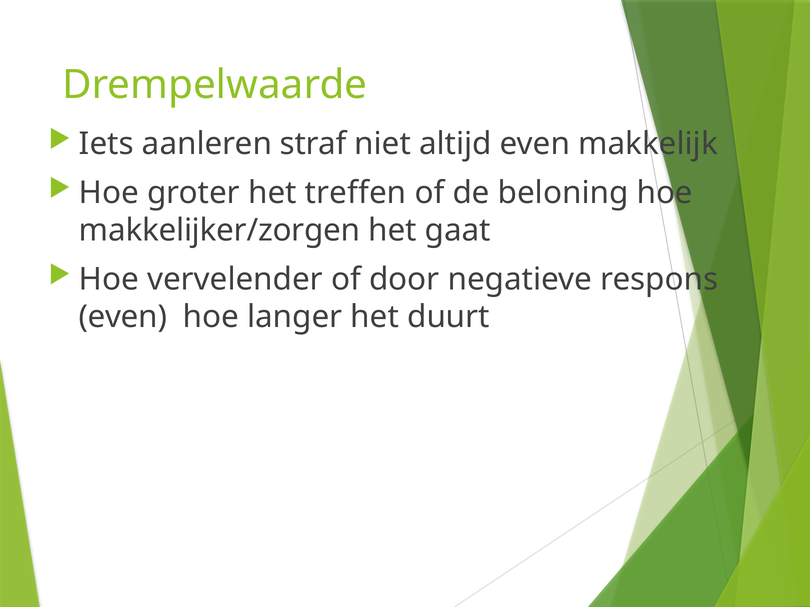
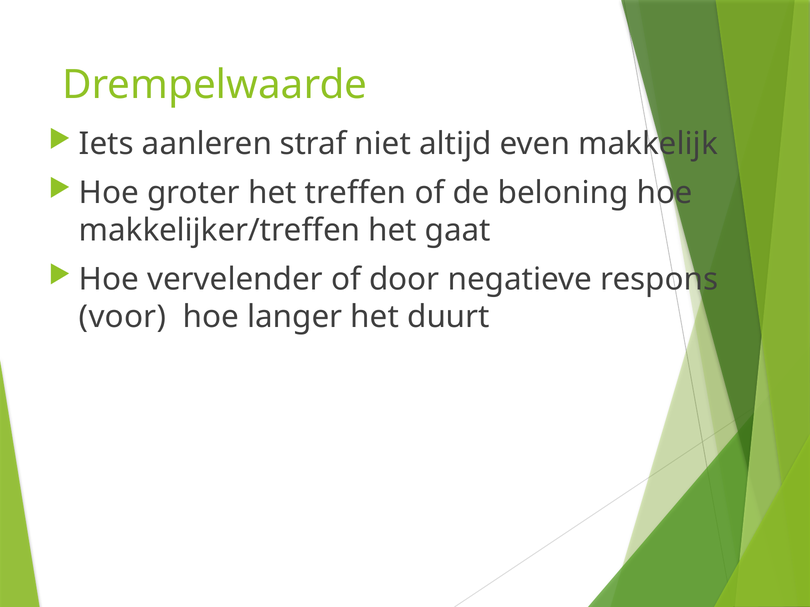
makkelijker/zorgen: makkelijker/zorgen -> makkelijker/treffen
even at (123, 317): even -> voor
